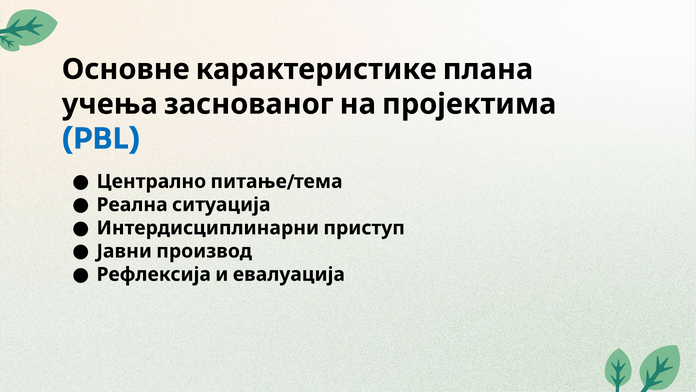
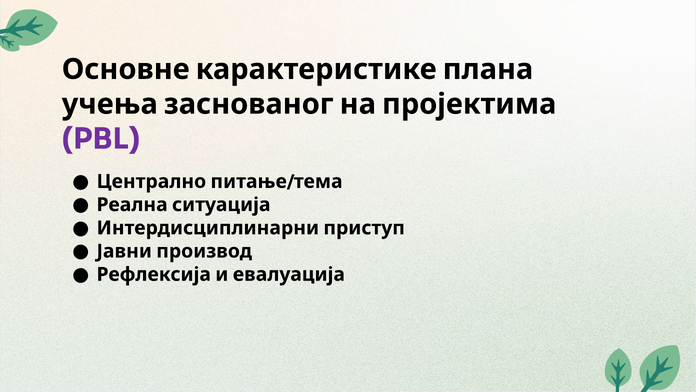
PBL colour: blue -> purple
